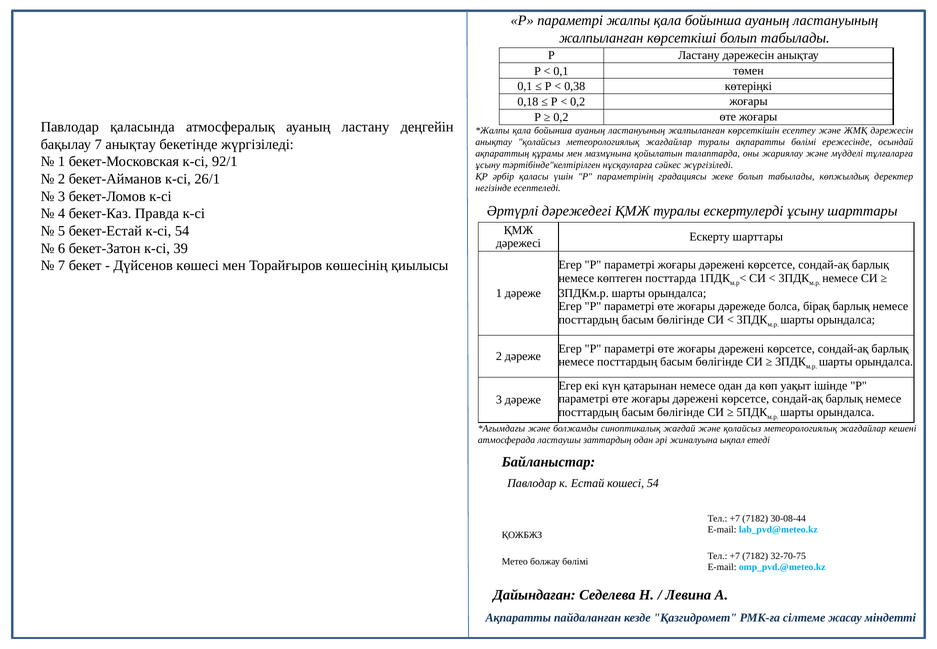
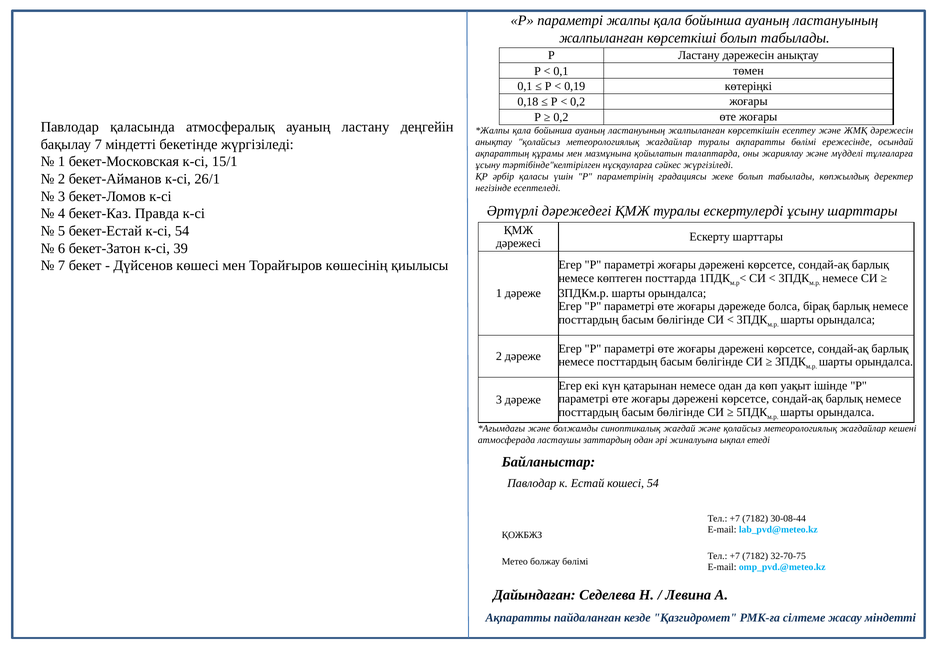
0,38: 0,38 -> 0,19
7 анықтау: анықтау -> міндетті
92/1: 92/1 -> 15/1
